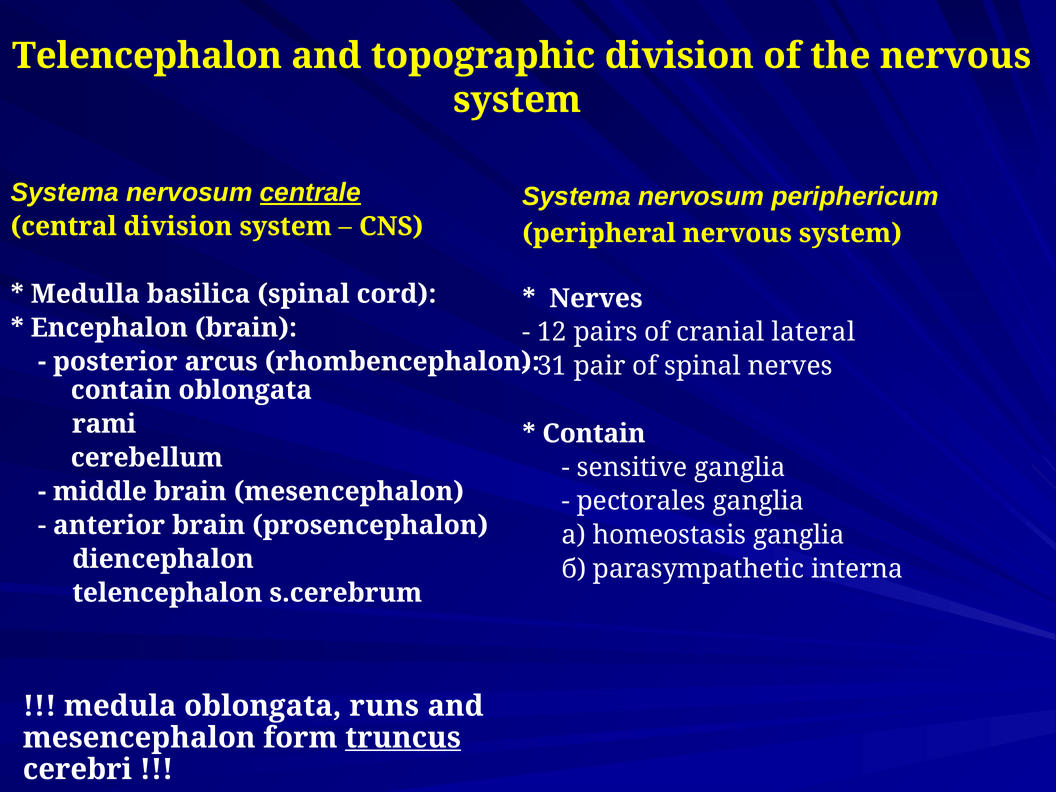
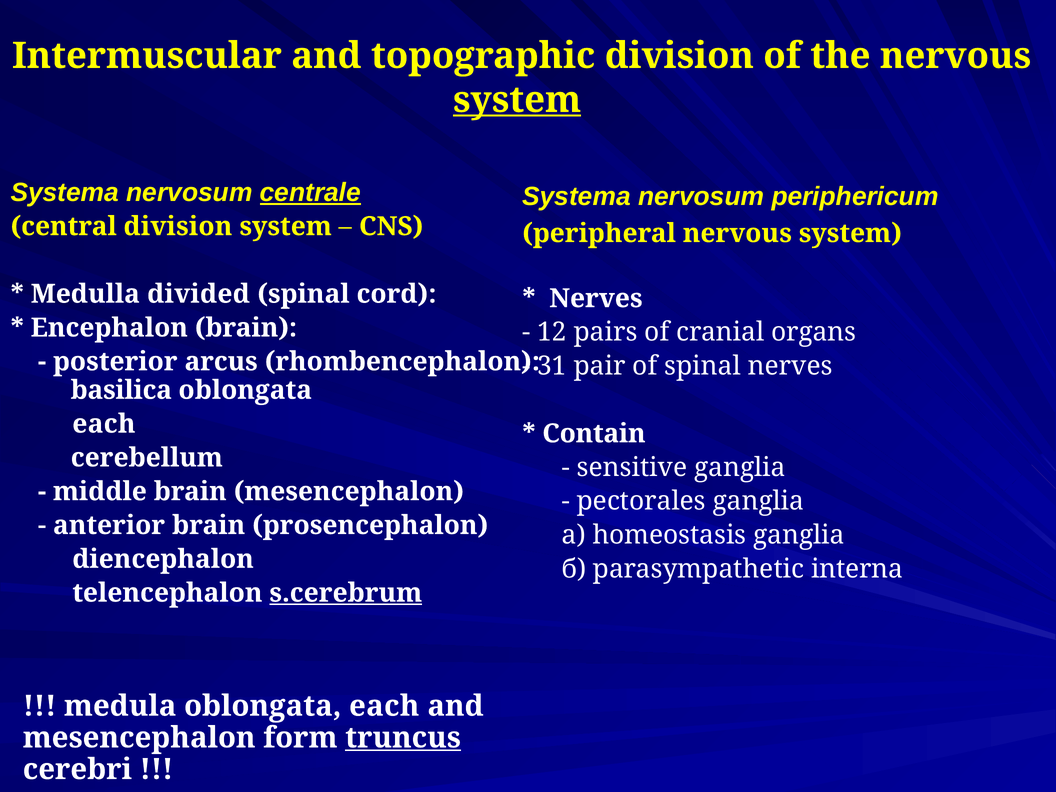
Telencephalon at (147, 56): Telencephalon -> Intermuscular
system at (517, 100) underline: none -> present
basilica: basilica -> divided
lateral: lateral -> organs
contain at (121, 390): contain -> basilica
rami at (104, 424): rami -> each
s.cerebrum underline: none -> present
medula oblongata runs: runs -> each
